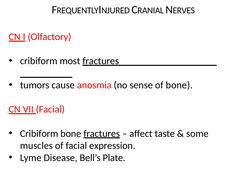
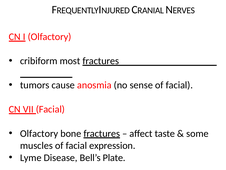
sense of bone: bone -> facial
Cribiform at (39, 133): Cribiform -> Olfactory
